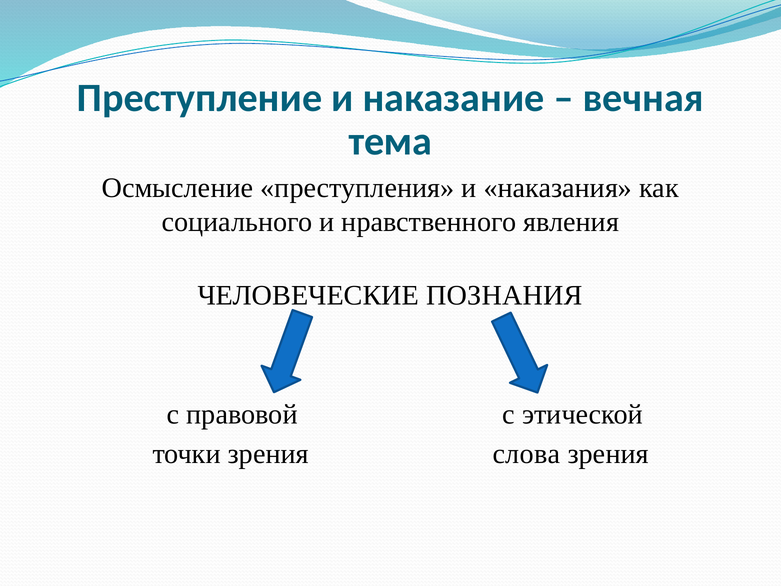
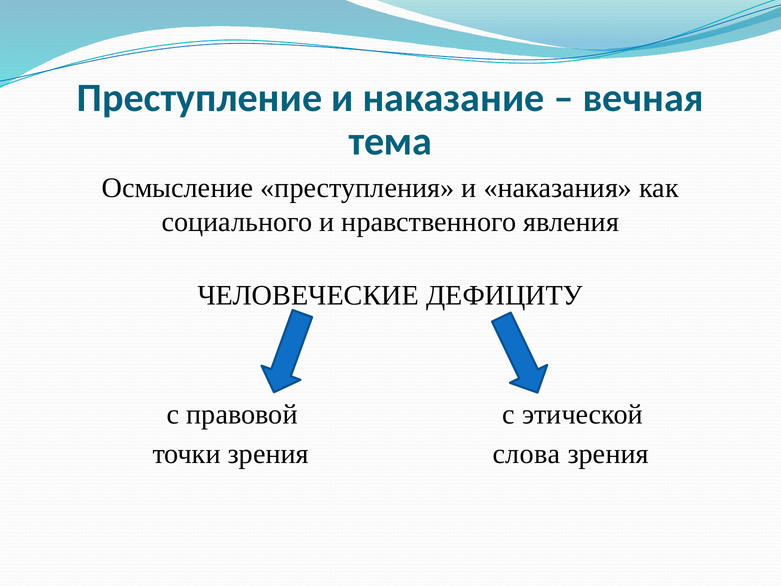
ПОЗНАНИЯ: ПОЗНАНИЯ -> ДЕФИЦИТУ
